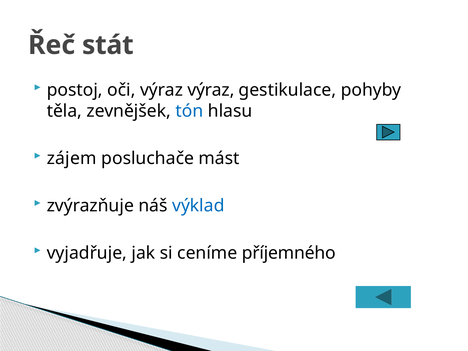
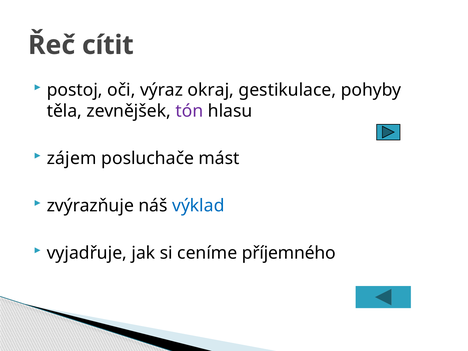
stát: stát -> cítit
výraz výraz: výraz -> okraj
tón colour: blue -> purple
